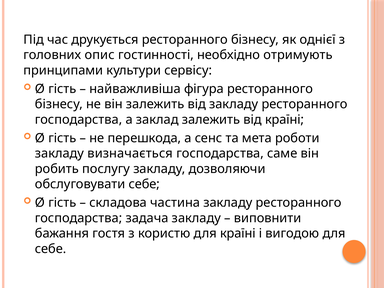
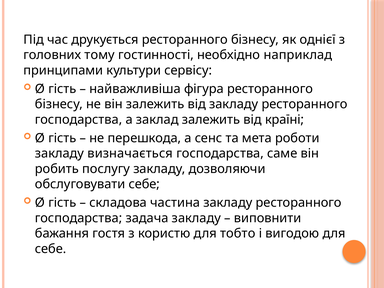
опис: опис -> тому
отримують: отримують -> наприклад
для країні: країні -> тобто
